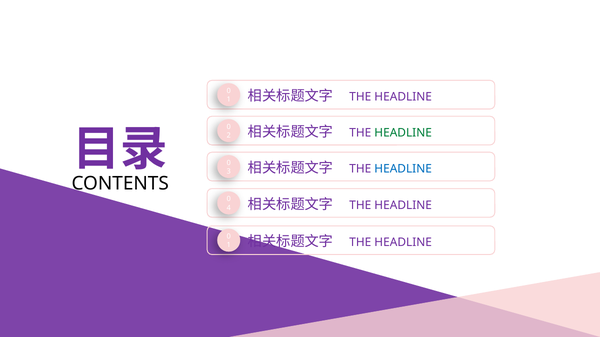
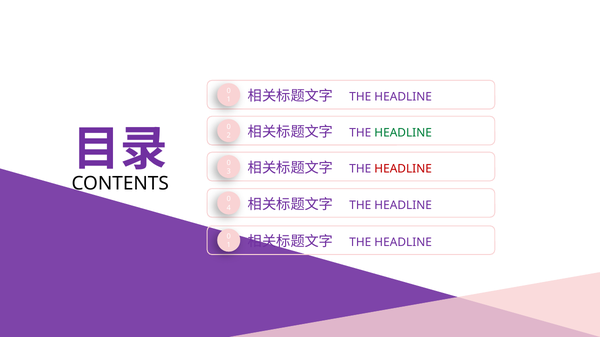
HEADLINE at (403, 169) colour: blue -> red
